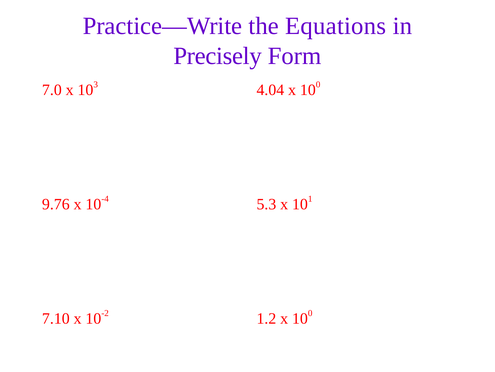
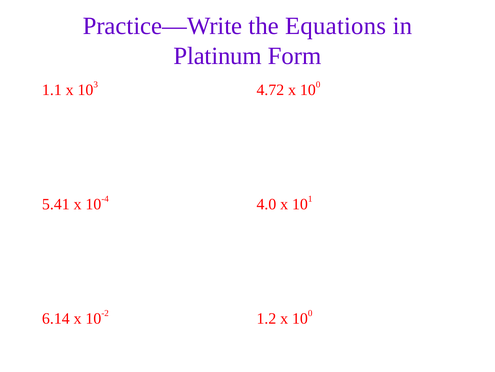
Precisely: Precisely -> Platinum
7.0: 7.0 -> 1.1
4.04: 4.04 -> 4.72
9.76: 9.76 -> 5.41
5.3: 5.3 -> 4.0
7.10: 7.10 -> 6.14
